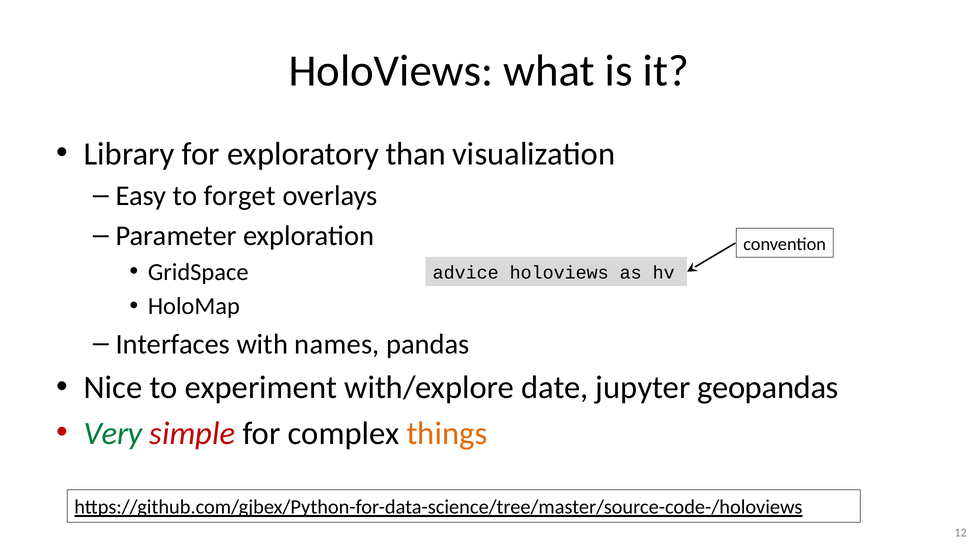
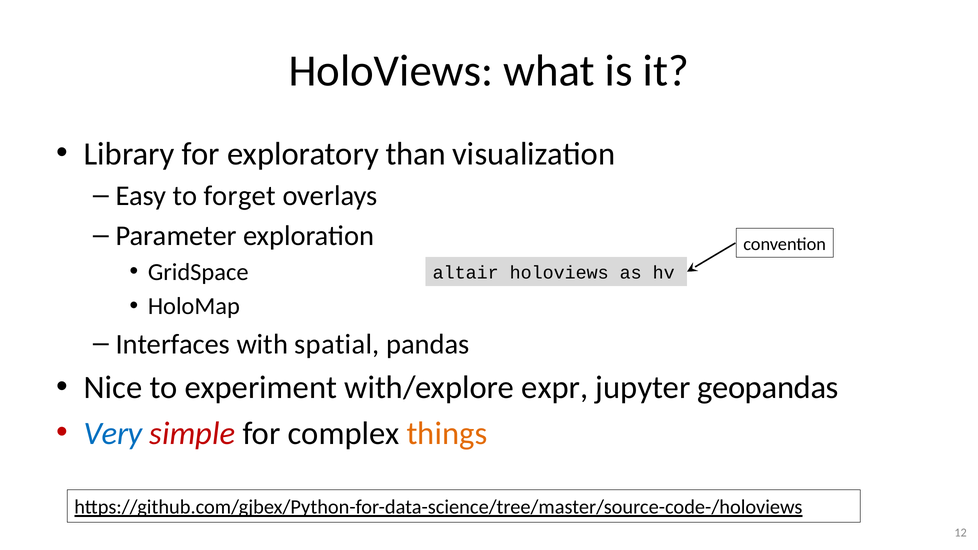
advice: advice -> altair
names: names -> spatial
date: date -> expr
Very colour: green -> blue
